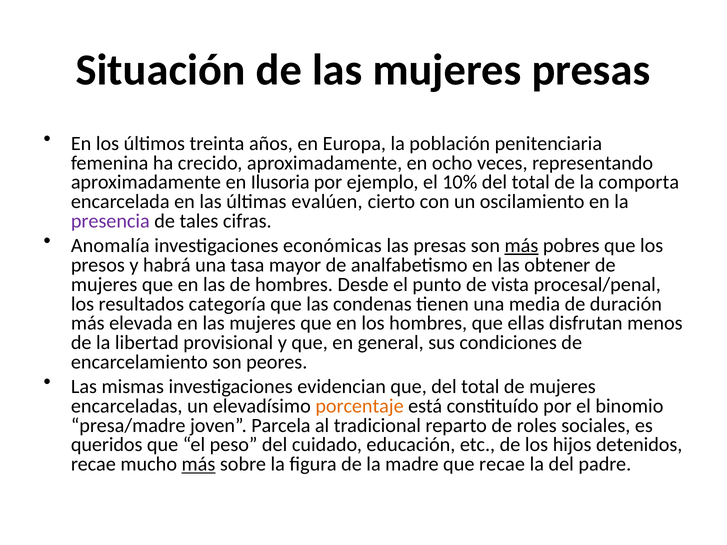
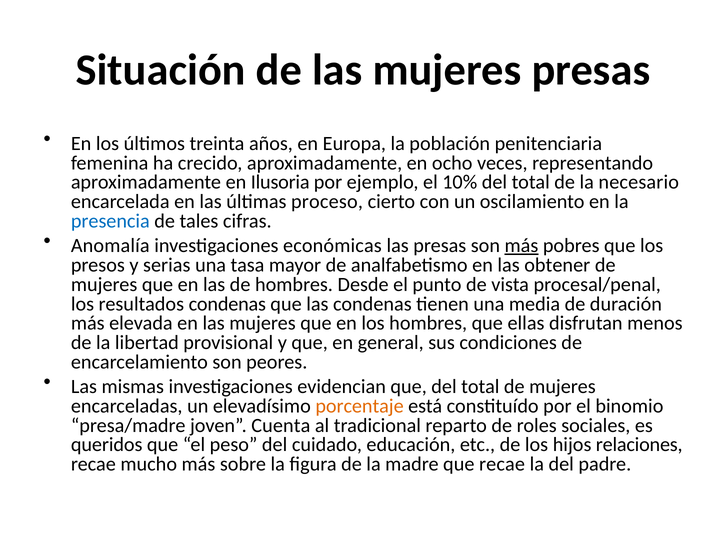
comporta: comporta -> necesario
evalúen: evalúen -> proceso
presencia colour: purple -> blue
habrá: habrá -> serias
resultados categoría: categoría -> condenas
Parcela: Parcela -> Cuenta
detenidos: detenidos -> relaciones
más at (198, 464) underline: present -> none
